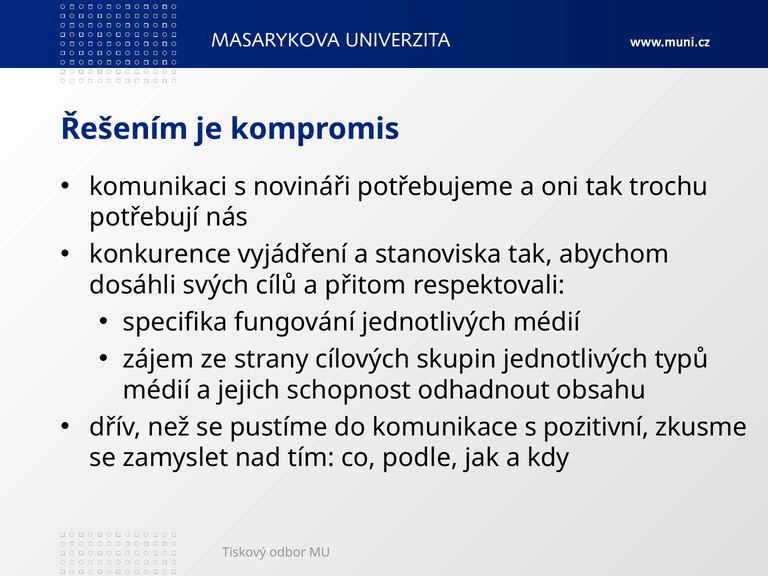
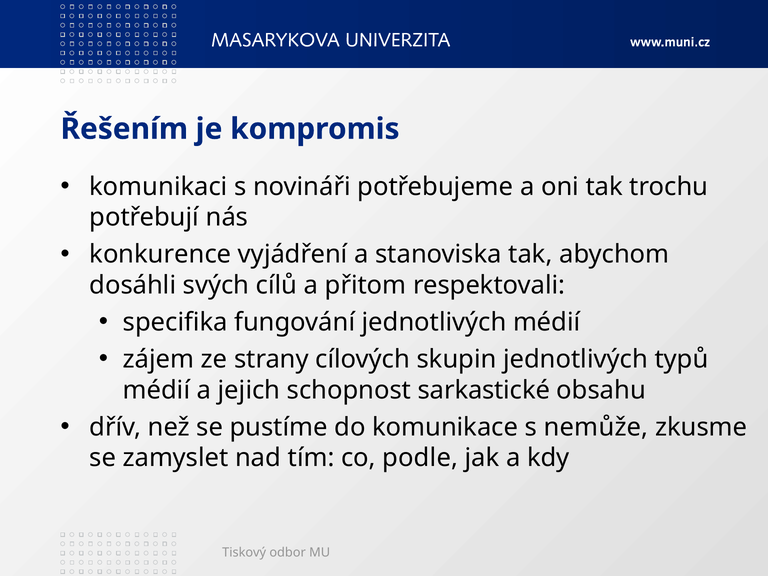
odhadnout: odhadnout -> sarkastické
pozitivní: pozitivní -> nemůže
